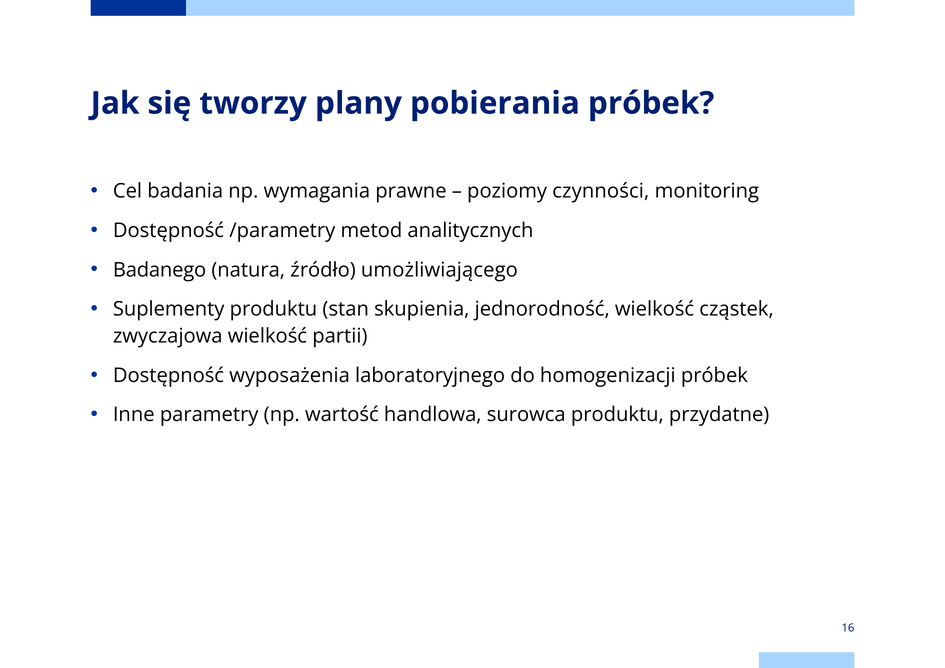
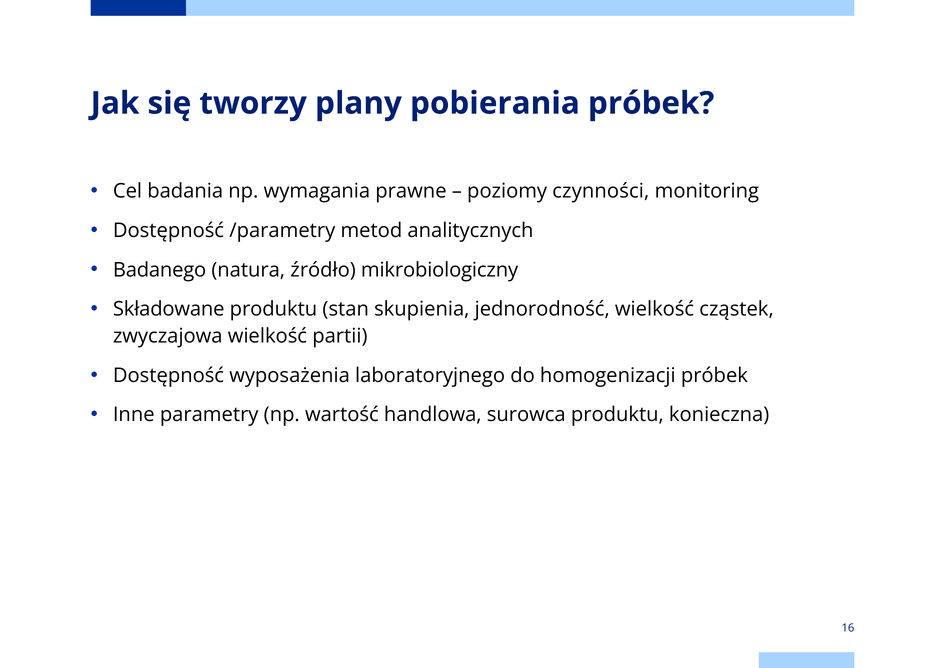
umożliwiającego: umożliwiającego -> mikrobiologiczny
Suplementy: Suplementy -> Składowane
przydatne: przydatne -> konieczna
